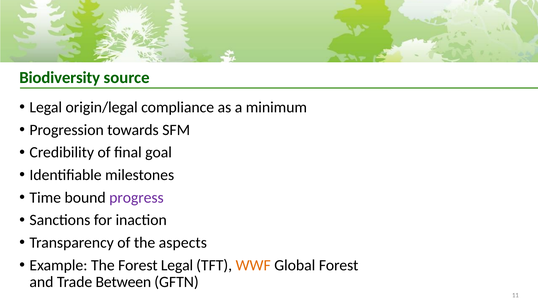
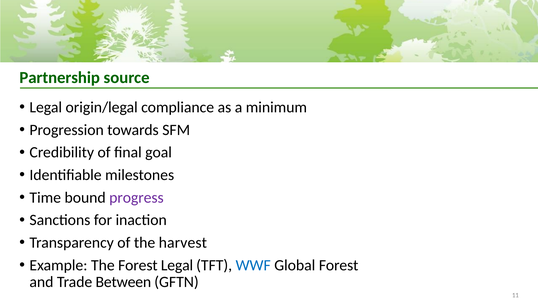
Biodiversity: Biodiversity -> Partnership
aspects: aspects -> harvest
WWF colour: orange -> blue
